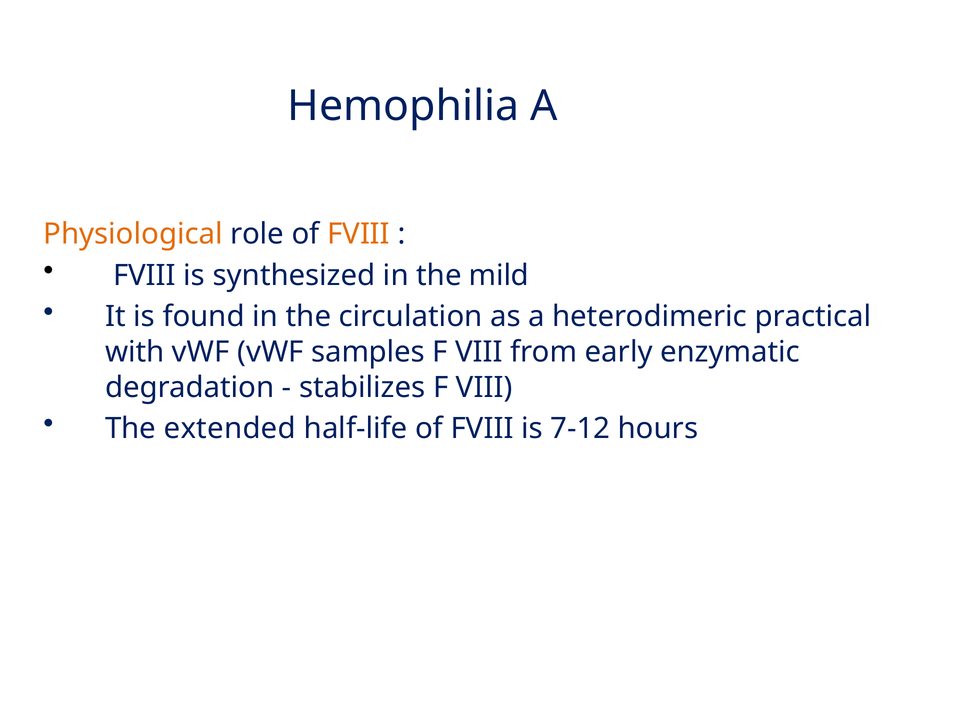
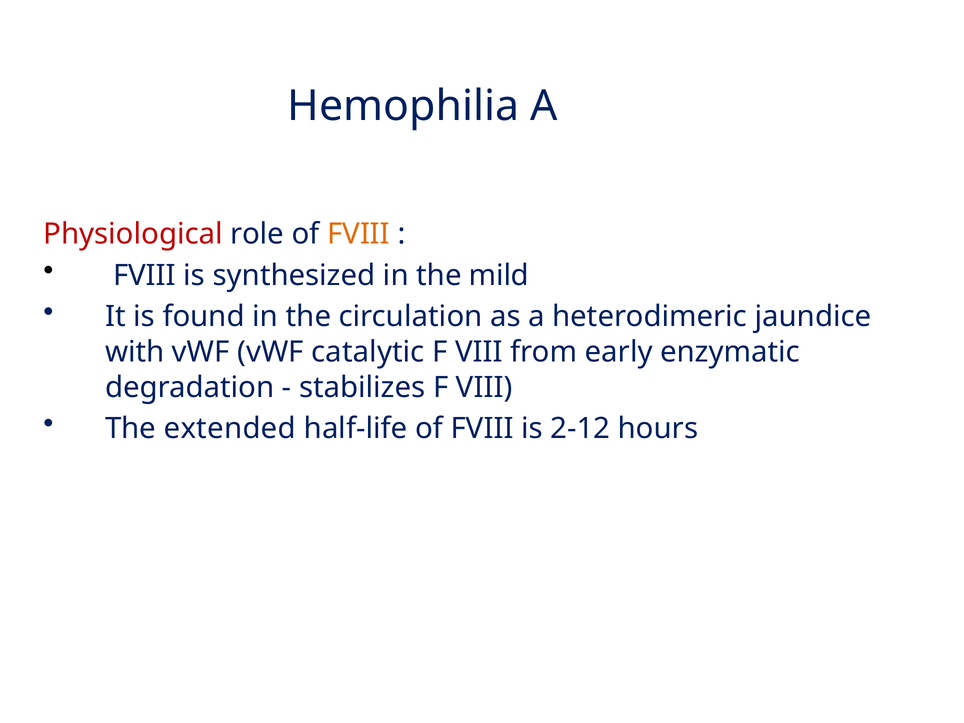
Physiological colour: orange -> red
practical: practical -> jaundice
samples: samples -> catalytic
7-12: 7-12 -> 2-12
